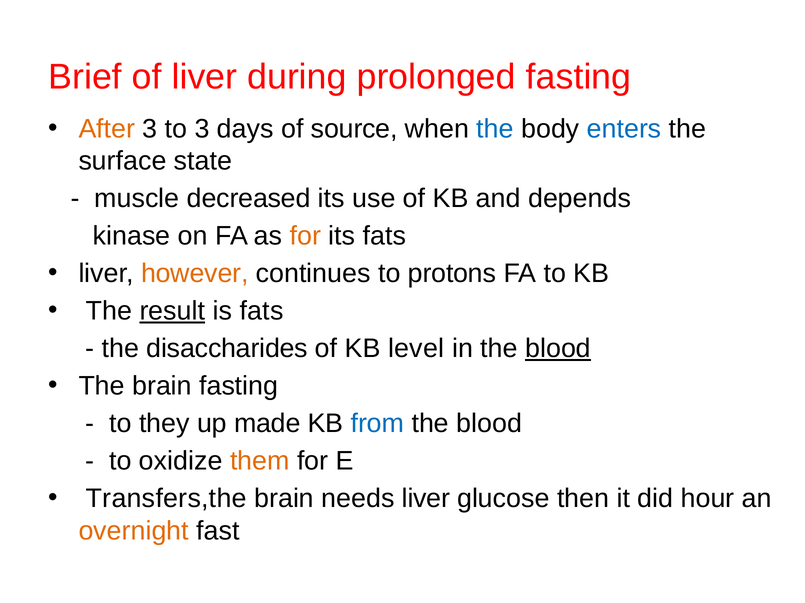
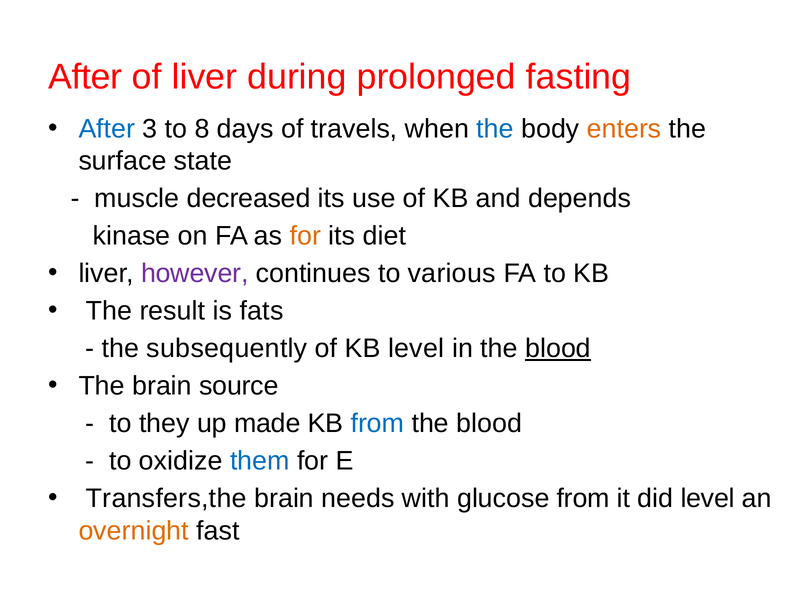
Brief at (85, 77): Brief -> After
After at (107, 129) colour: orange -> blue
to 3: 3 -> 8
source: source -> travels
enters colour: blue -> orange
its fats: fats -> diet
however colour: orange -> purple
protons: protons -> various
result underline: present -> none
disaccharides: disaccharides -> subsequently
brain fasting: fasting -> source
them colour: orange -> blue
needs liver: liver -> with
glucose then: then -> from
did hour: hour -> level
